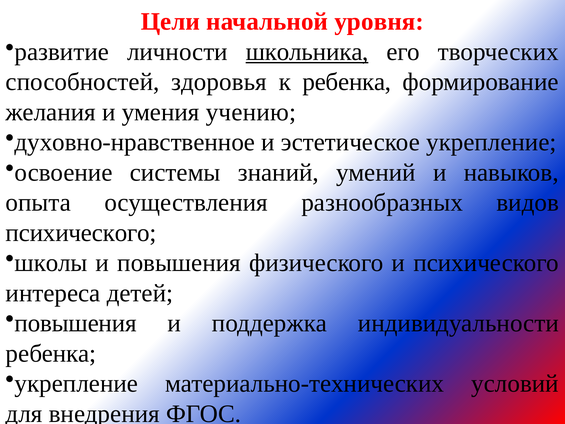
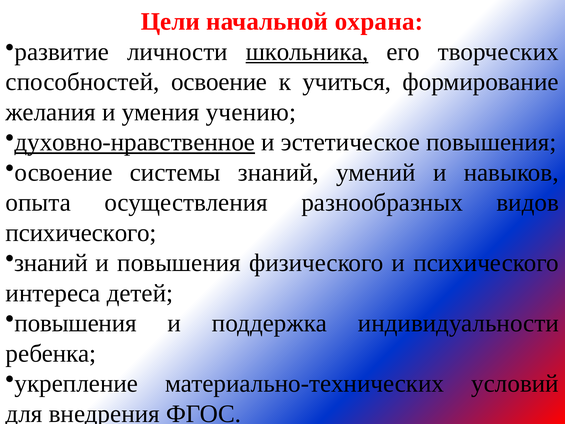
уровня: уровня -> охрана
способностей здоровья: здоровья -> освоение
к ребенка: ребенка -> учиться
духовно-нравственное underline: none -> present
эстетическое укрепление: укрепление -> повышения
школы at (51, 263): школы -> знаний
